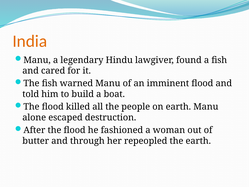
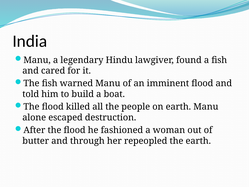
India colour: orange -> black
